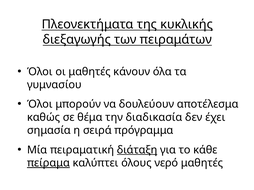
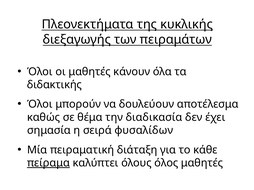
γυμνασίου: γυμνασίου -> διδακτικής
πρόγραμμα: πρόγραμμα -> φυσαλίδων
διάταξη underline: present -> none
νερό: νερό -> όλος
